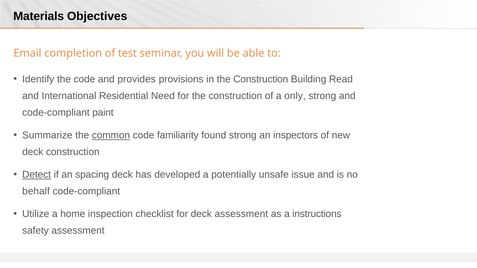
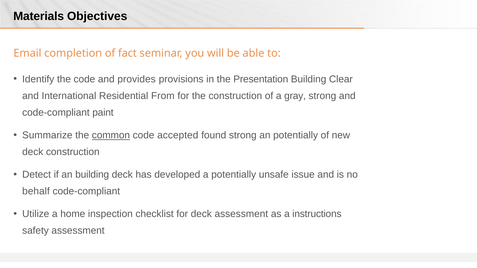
test: test -> fact
in the Construction: Construction -> Presentation
Read: Read -> Clear
Need: Need -> From
only: only -> gray
familiarity: familiarity -> accepted
an inspectors: inspectors -> potentially
Detect underline: present -> none
an spacing: spacing -> building
